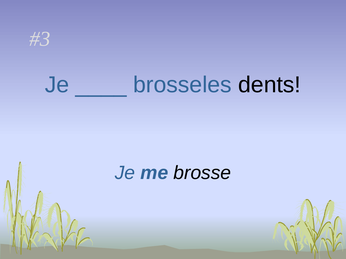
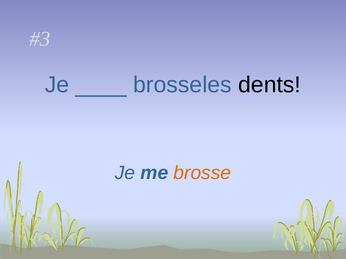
brosse colour: black -> orange
